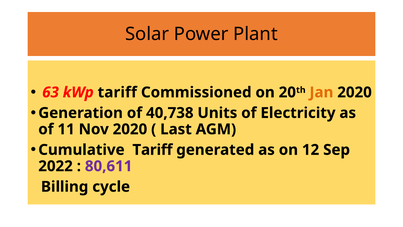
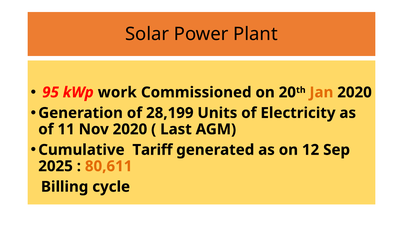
63: 63 -> 95
kWp tariff: tariff -> work
40,738: 40,738 -> 28,199
2022: 2022 -> 2025
80,611 colour: purple -> orange
